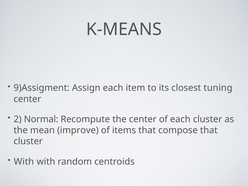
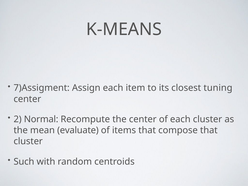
9)Assigment: 9)Assigment -> 7)Assigment
improve: improve -> evaluate
With at (24, 162): With -> Such
